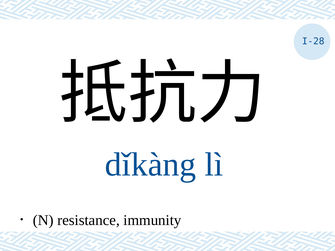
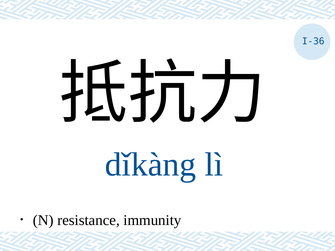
I-28: I-28 -> I-36
